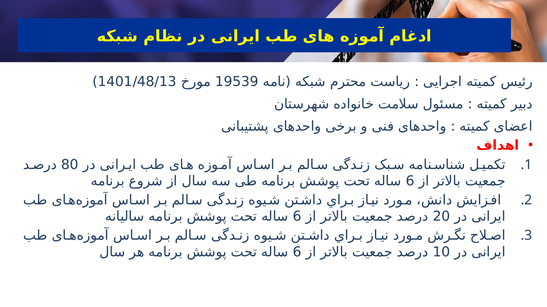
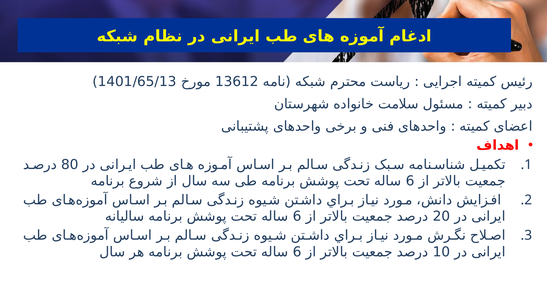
1401/48/13: 1401/48/13 -> 1401/65/13
19539: 19539 -> 13612
